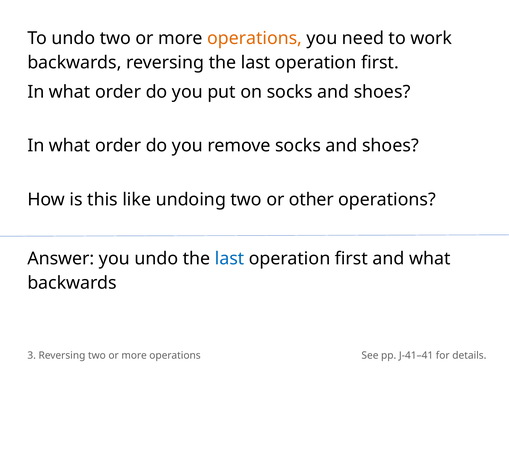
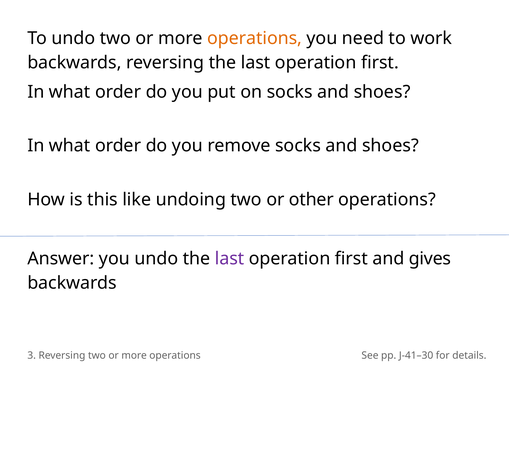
last at (230, 259) colour: blue -> purple
and what: what -> gives
J-41–41: J-41–41 -> J-41–30
